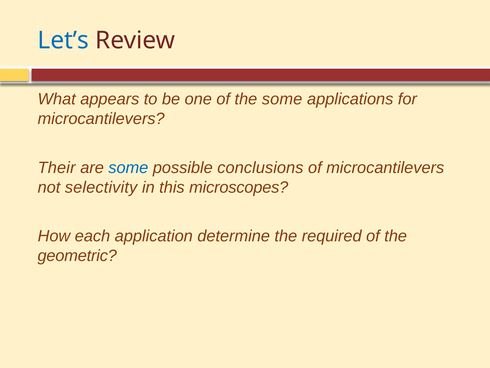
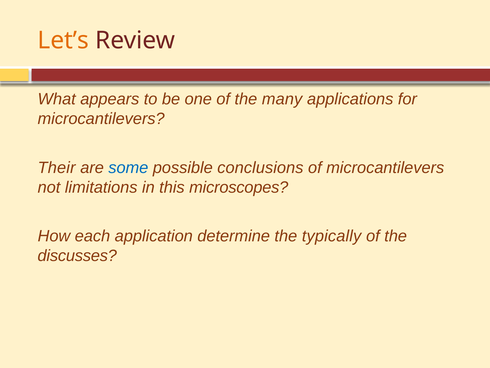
Let’s colour: blue -> orange
the some: some -> many
selectivity: selectivity -> limitations
required: required -> typically
geometric: geometric -> discusses
